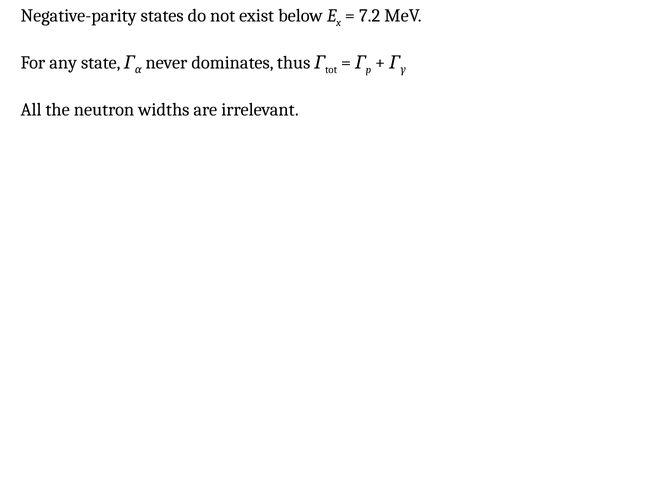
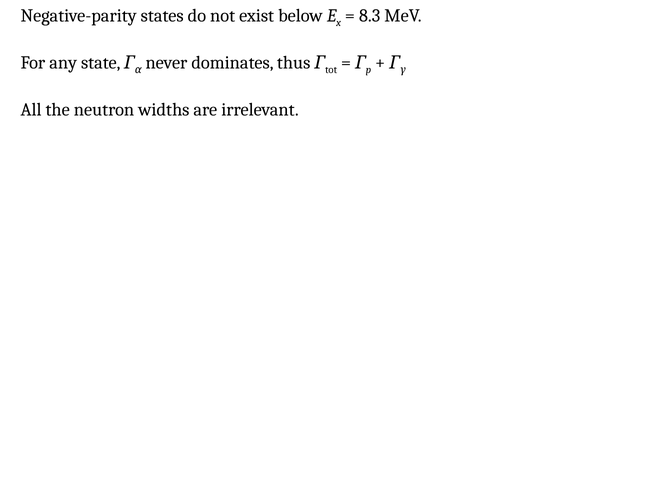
7.2: 7.2 -> 8.3
